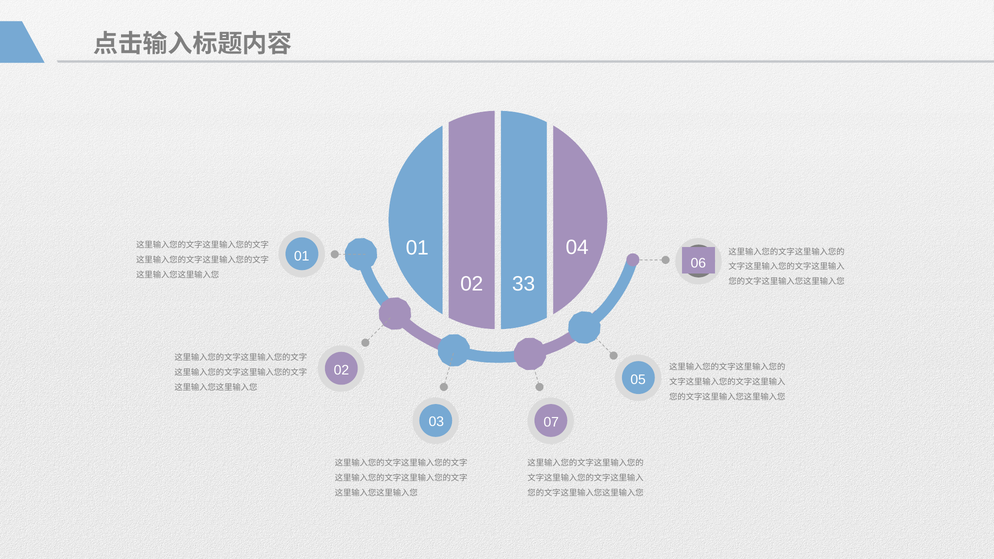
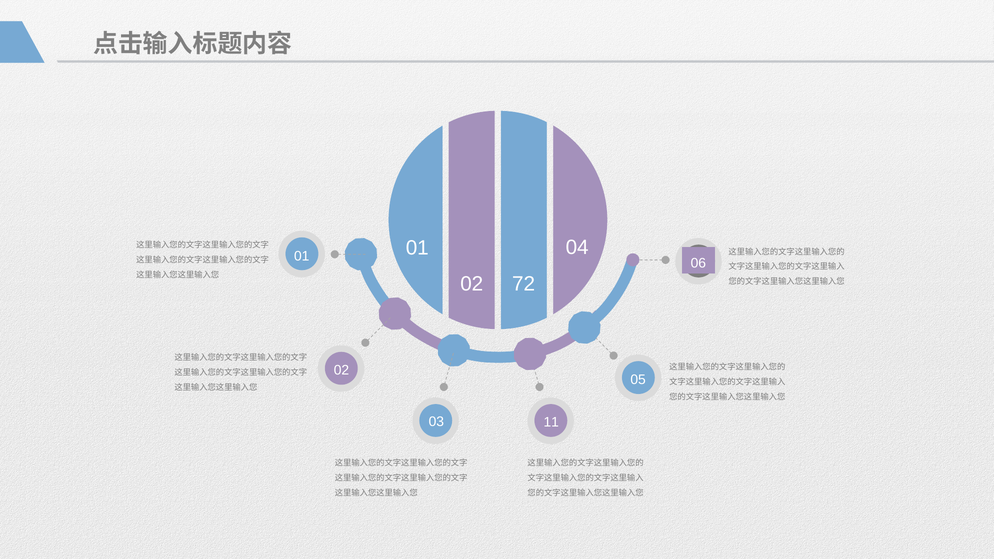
33: 33 -> 72
07: 07 -> 11
